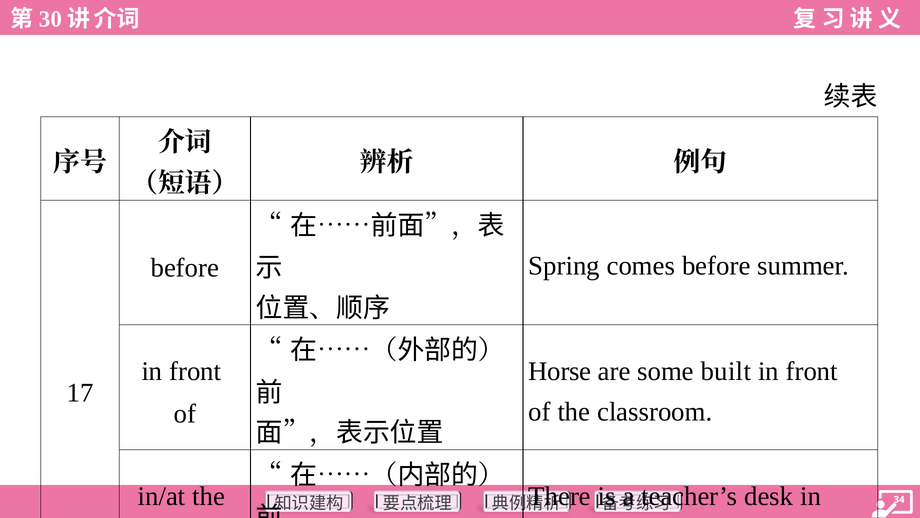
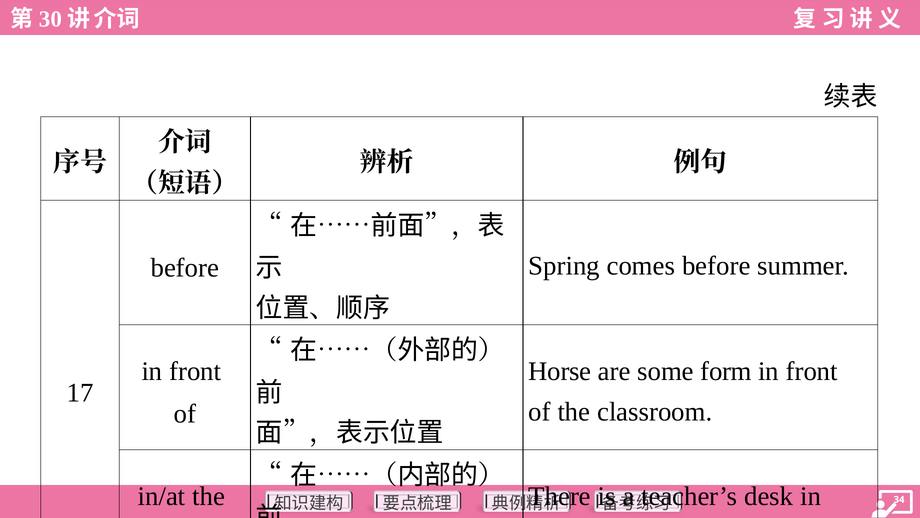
built: built -> form
